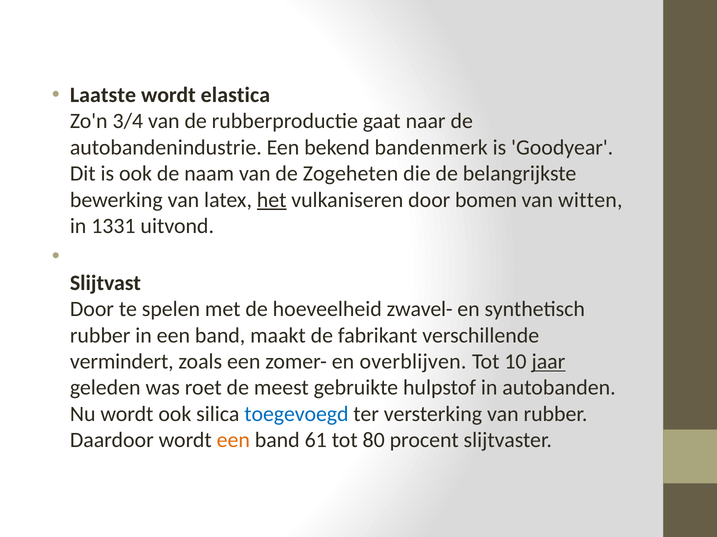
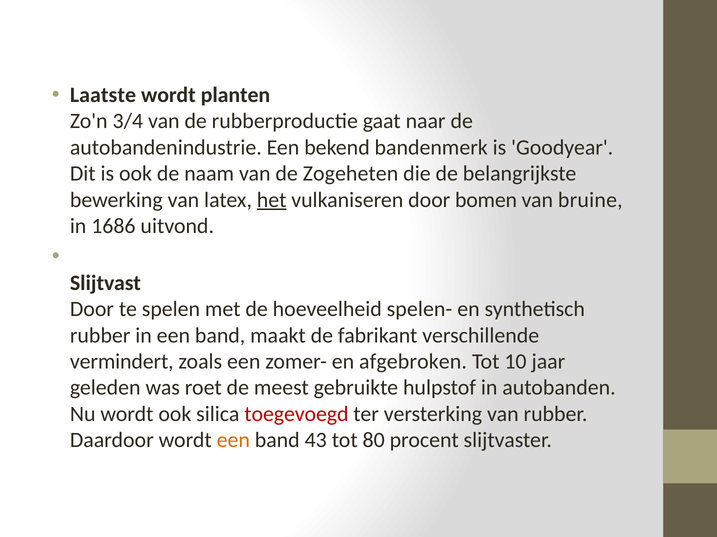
elastica: elastica -> planten
witten: witten -> bruine
1331: 1331 -> 1686
zwavel-: zwavel- -> spelen-
overblijven: overblijven -> afgebroken
jaar underline: present -> none
toegevoegd colour: blue -> red
61: 61 -> 43
